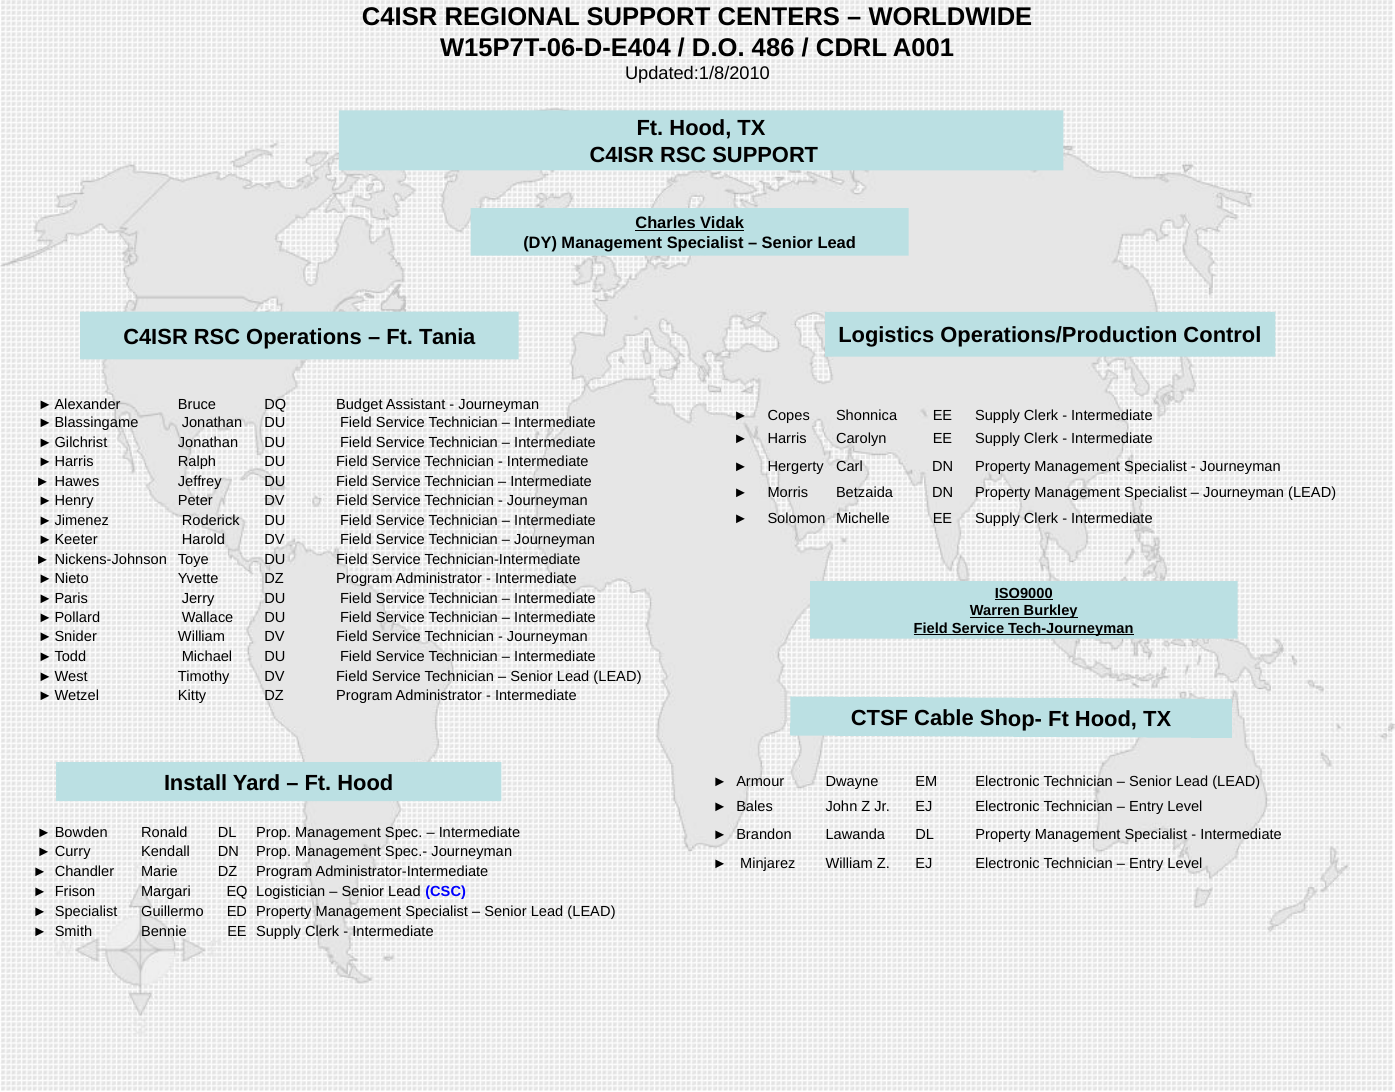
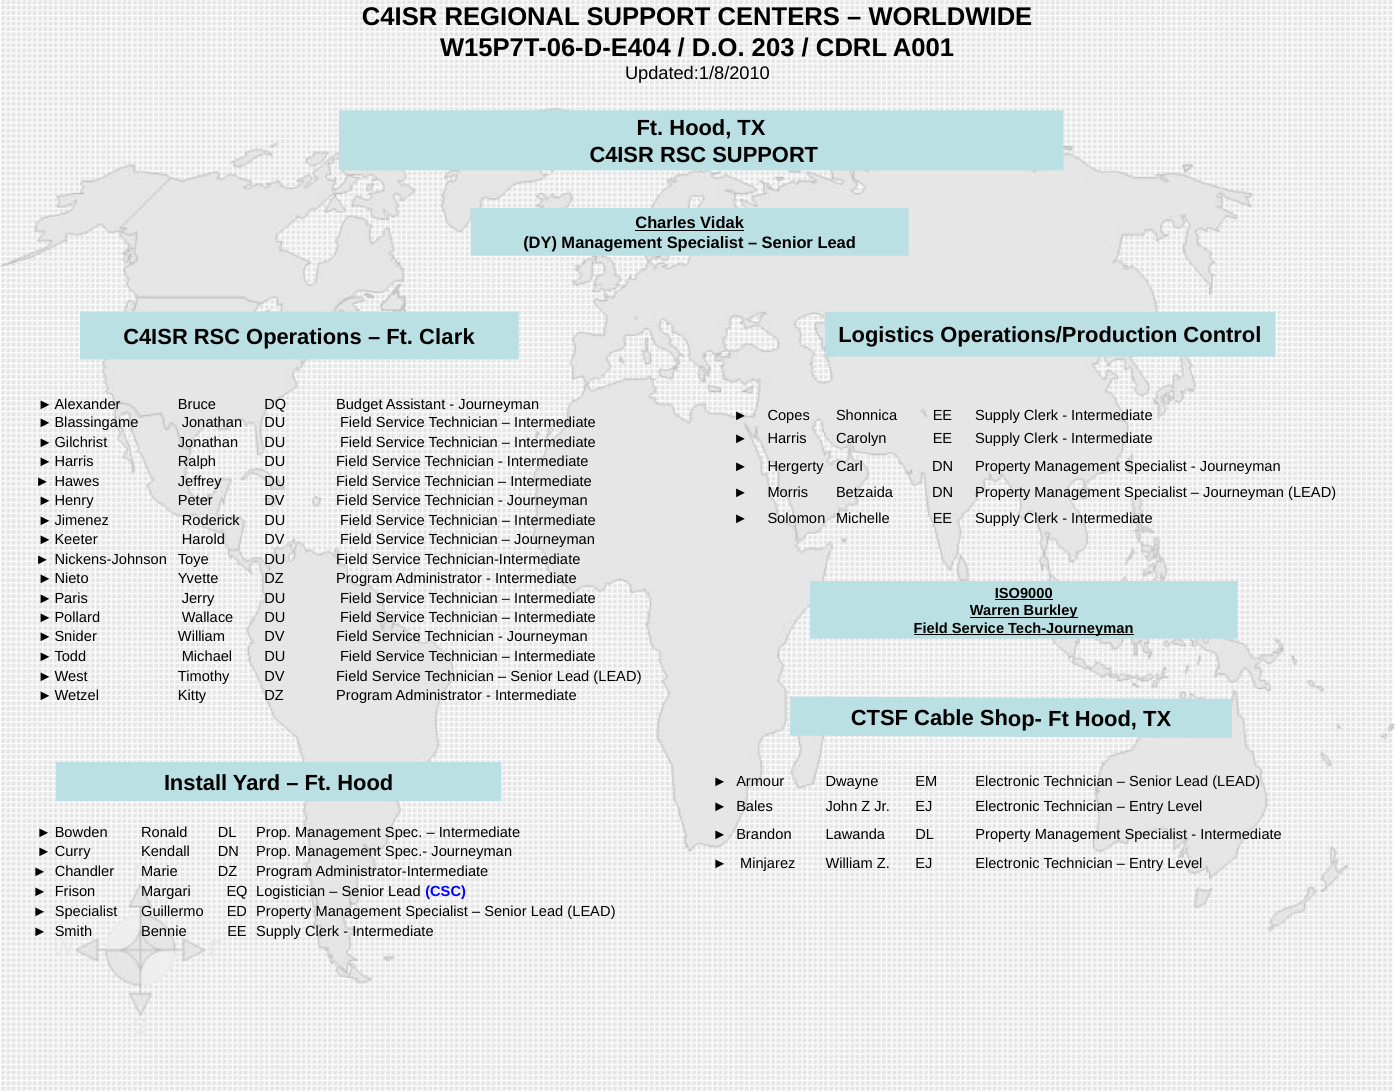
486: 486 -> 203
Tania: Tania -> Clark
